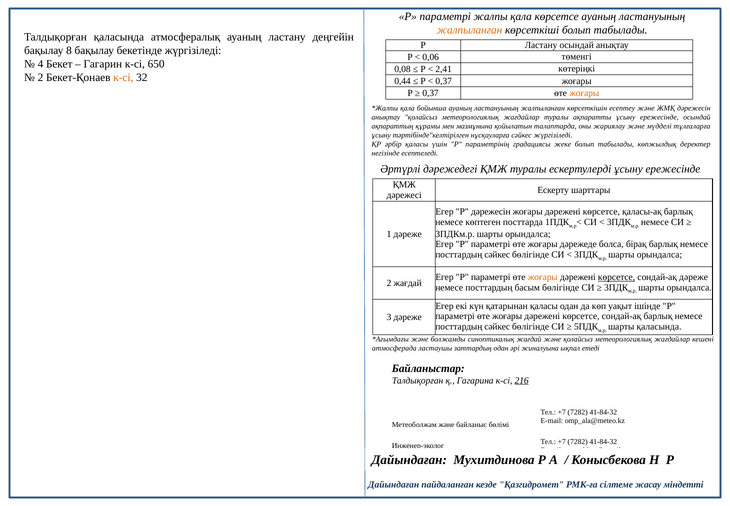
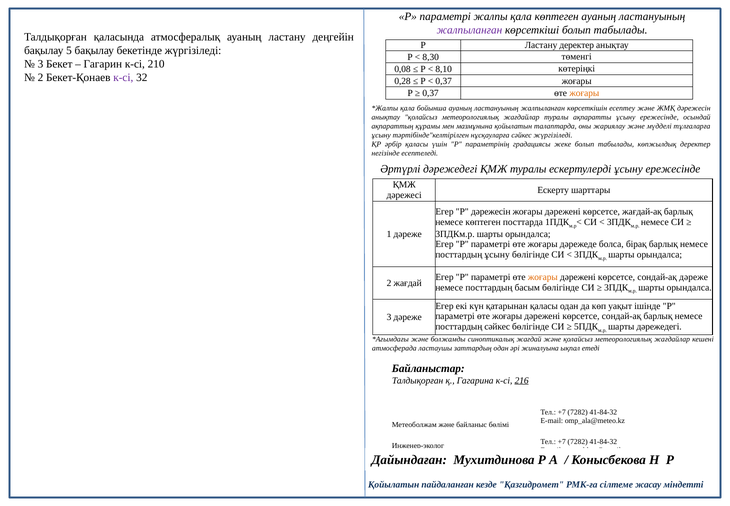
қала көрсетсе: көрсетсе -> көптеген
жалпыланған at (469, 30) colour: orange -> purple
Ластану осындай: осындай -> деректер
8: 8 -> 5
0,06: 0,06 -> 8,30
4 at (40, 64): 4 -> 3
650: 650 -> 210
2,41: 2,41 -> 8,10
к-сі at (123, 78) colour: orange -> purple
0,44: 0,44 -> 0,28
қаласы-ақ: қаласы-ақ -> жағдай-ақ
сәйкес at (497, 254): сәйкес -> ұсыну
көрсетсе at (617, 277) underline: present -> none
шарты қаласында: қаласында -> дәрежедегі
Дайындаған at (394, 484): Дайындаған -> Қойылатын
